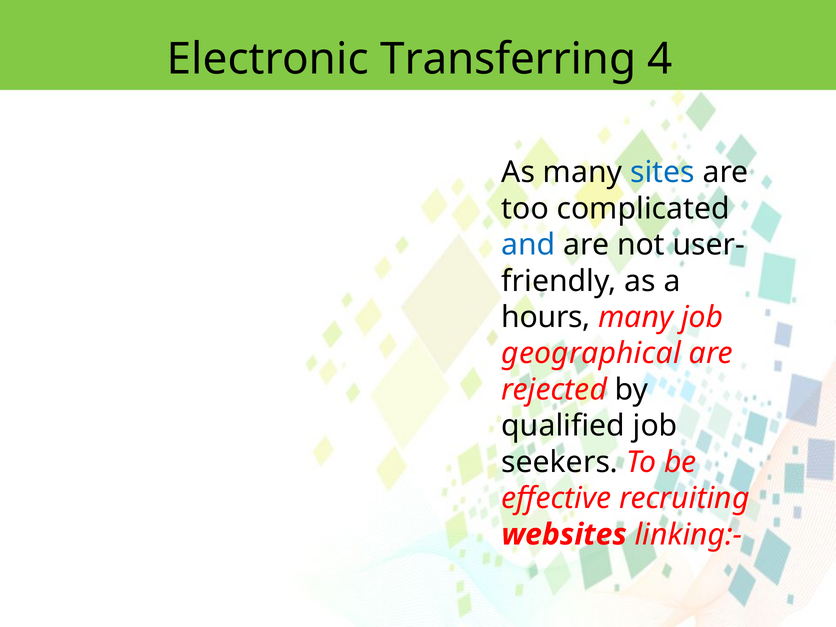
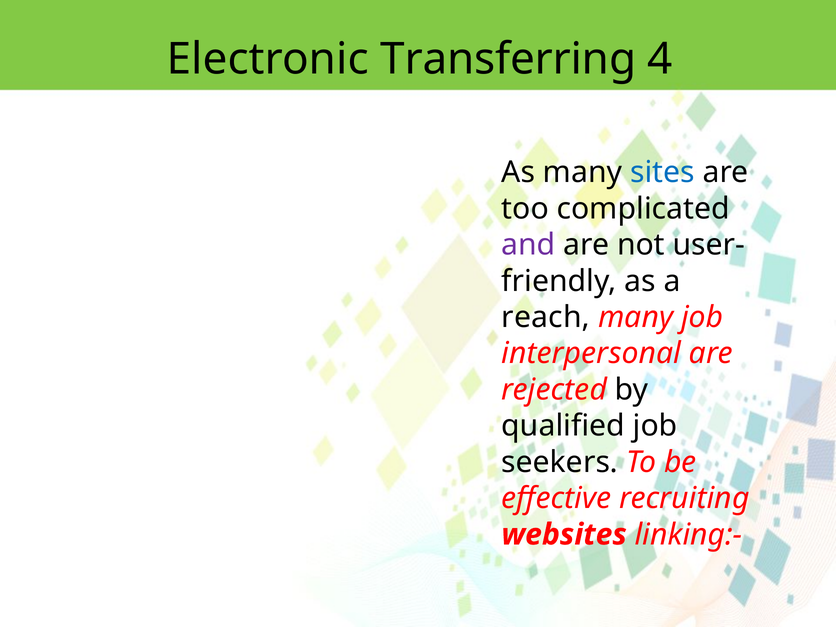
and colour: blue -> purple
hours: hours -> reach
geographical: geographical -> interpersonal
